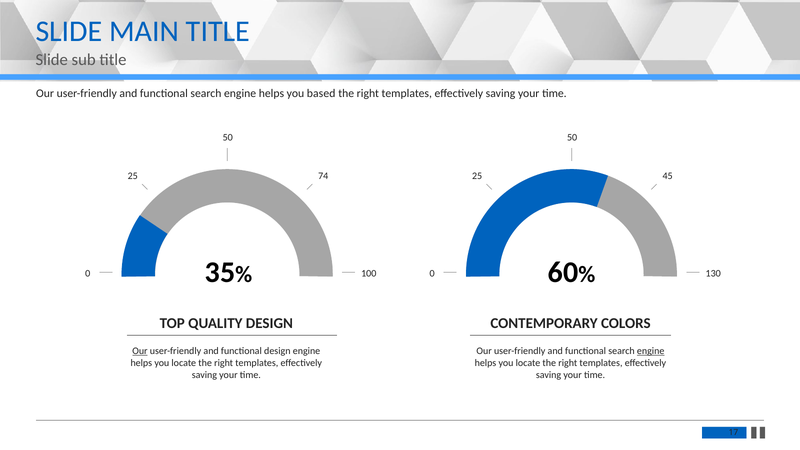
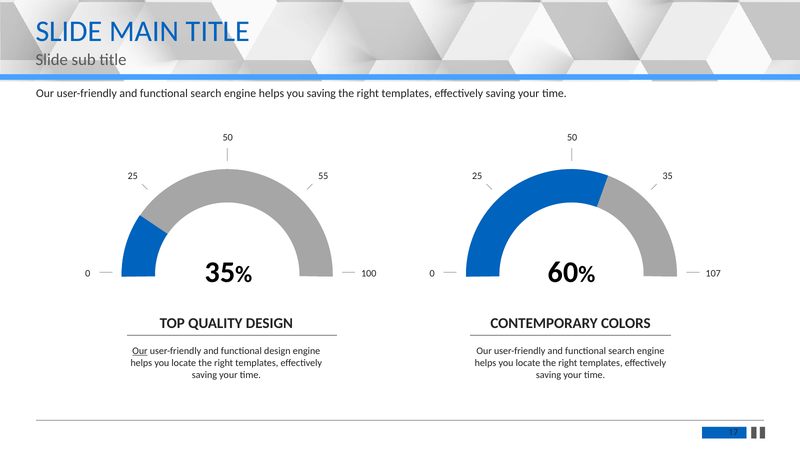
you based: based -> saving
74: 74 -> 55
45 at (668, 176): 45 -> 35
130: 130 -> 107
engine at (651, 351) underline: present -> none
